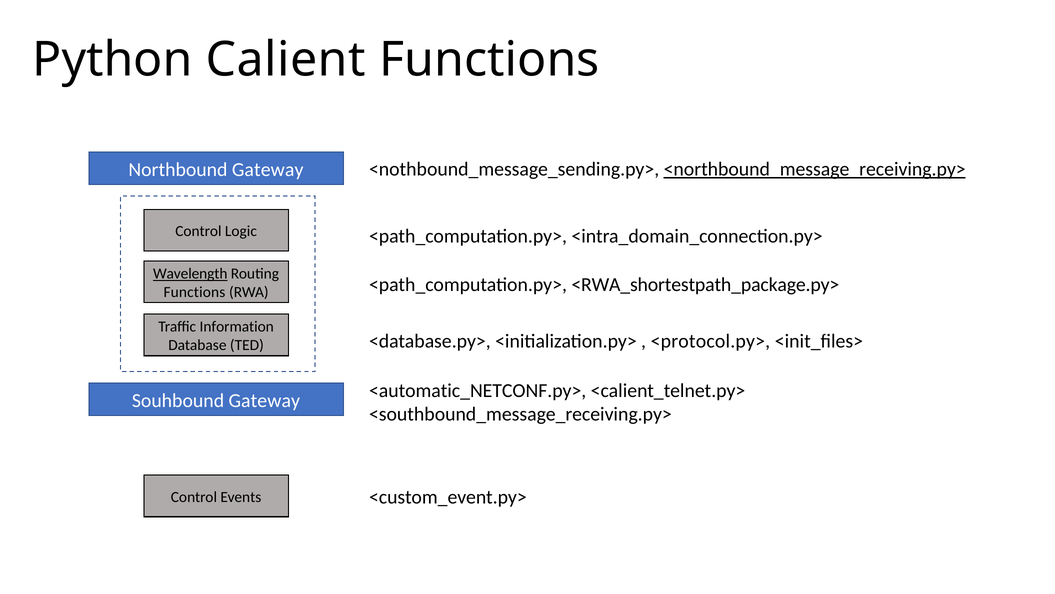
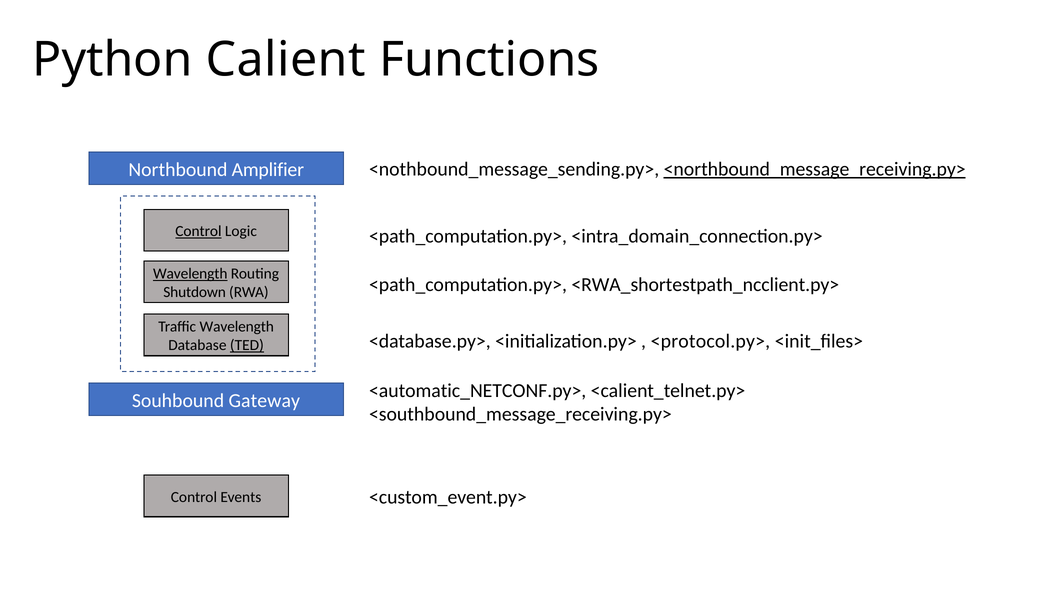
Northbound Gateway: Gateway -> Amplifier
Control at (198, 231) underline: none -> present
<RWA_shortestpath_package.py>: <RWA_shortestpath_package.py> -> <RWA_shortestpath_ncclient.py>
Functions at (194, 292): Functions -> Shutdown
Traffic Information: Information -> Wavelength
TED underline: none -> present
